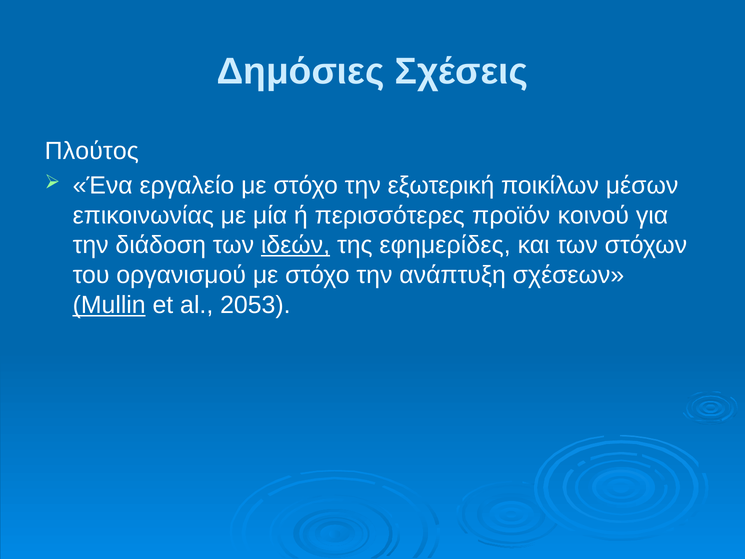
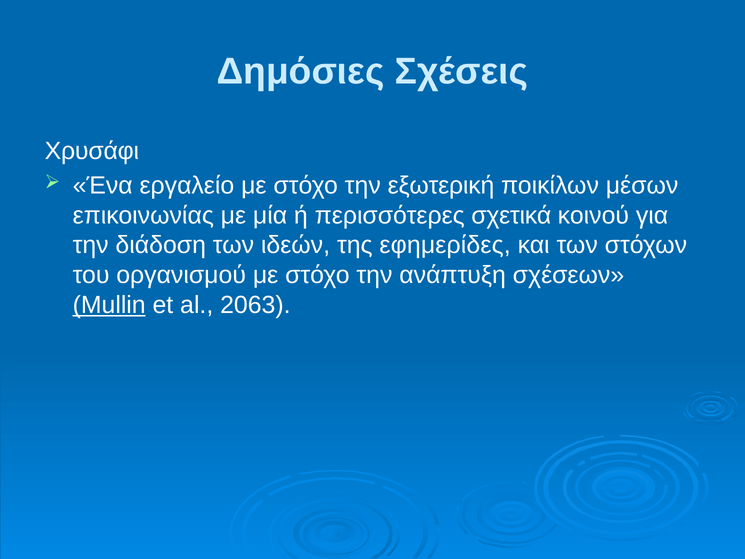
Πλούτος: Πλούτος -> Χρυσάφι
προϊόν: προϊόν -> σχετικά
ιδεών underline: present -> none
2053: 2053 -> 2063
